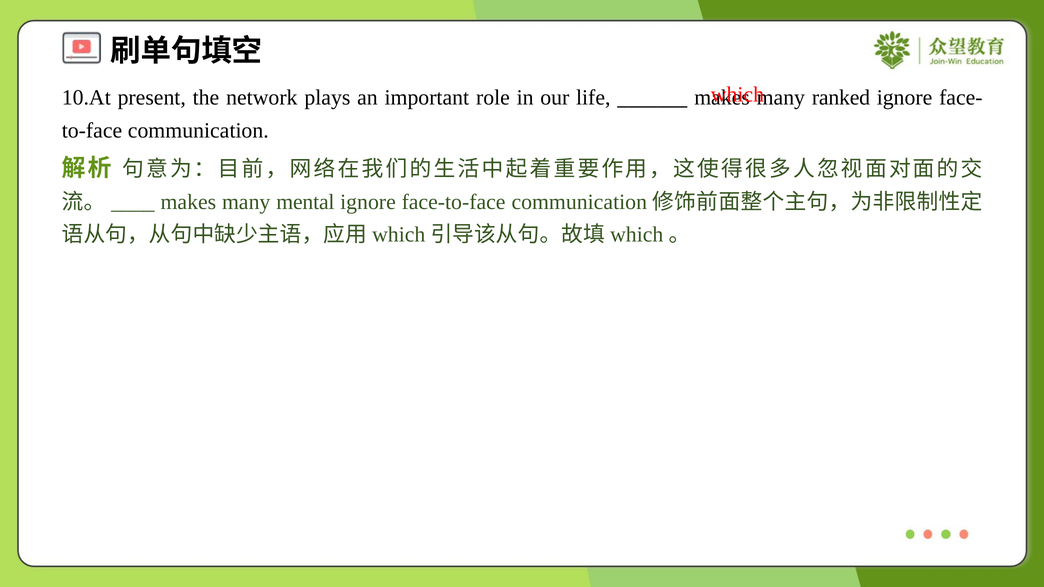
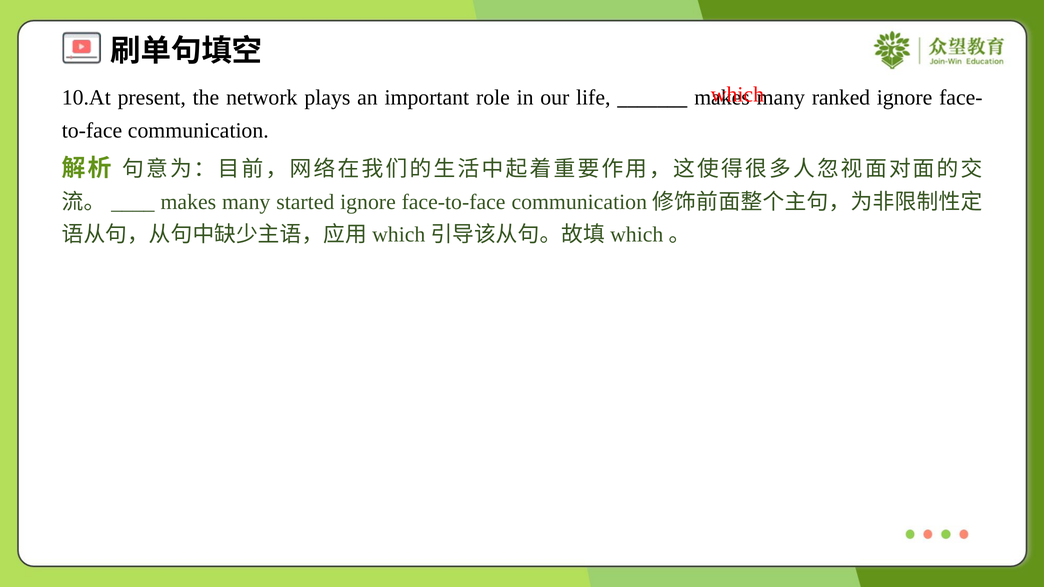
mental: mental -> started
